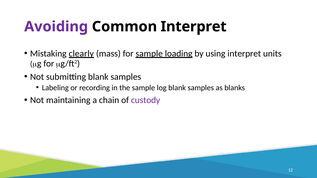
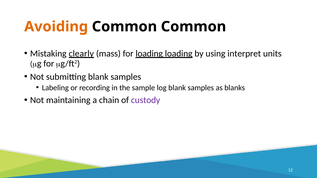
Avoiding colour: purple -> orange
Common Interpret: Interpret -> Common
for sample: sample -> loading
